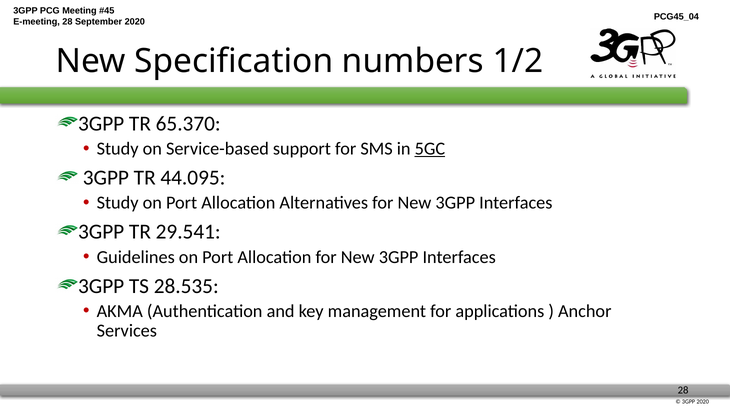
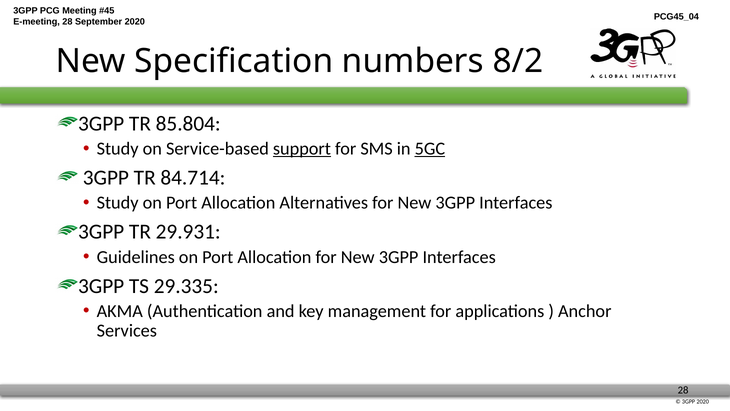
1/2: 1/2 -> 8/2
65.370: 65.370 -> 85.804
support underline: none -> present
44.095: 44.095 -> 84.714
29.541: 29.541 -> 29.931
28.535: 28.535 -> 29.335
